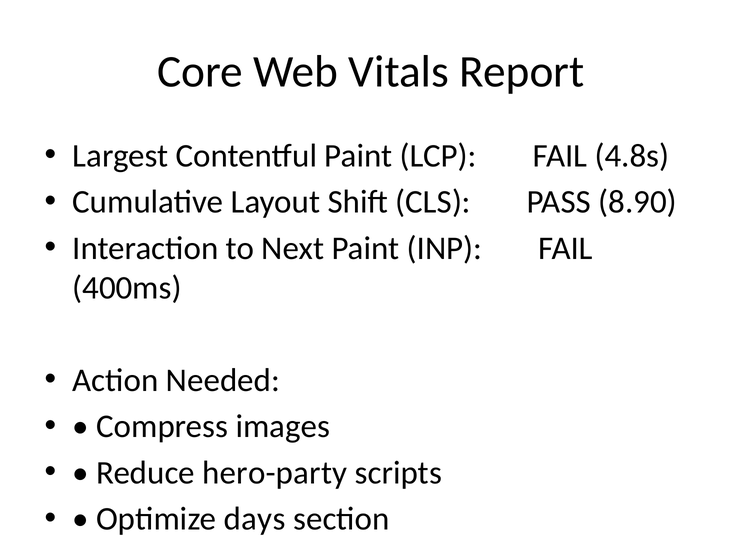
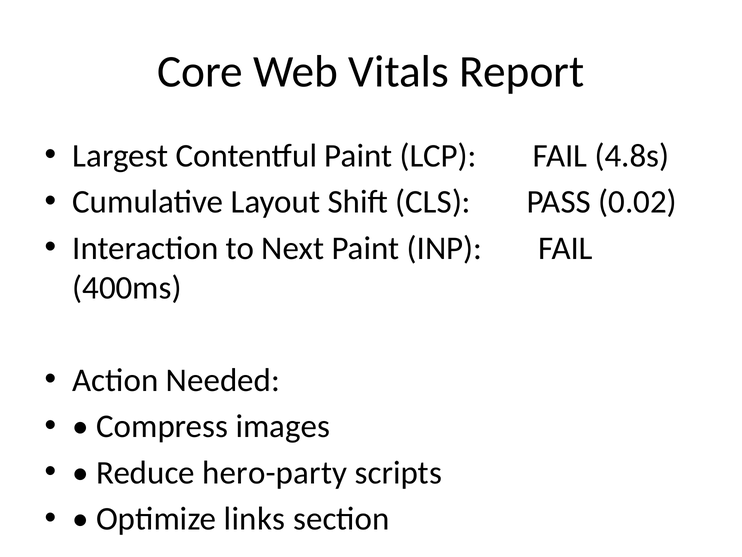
8.90: 8.90 -> 0.02
days: days -> links
